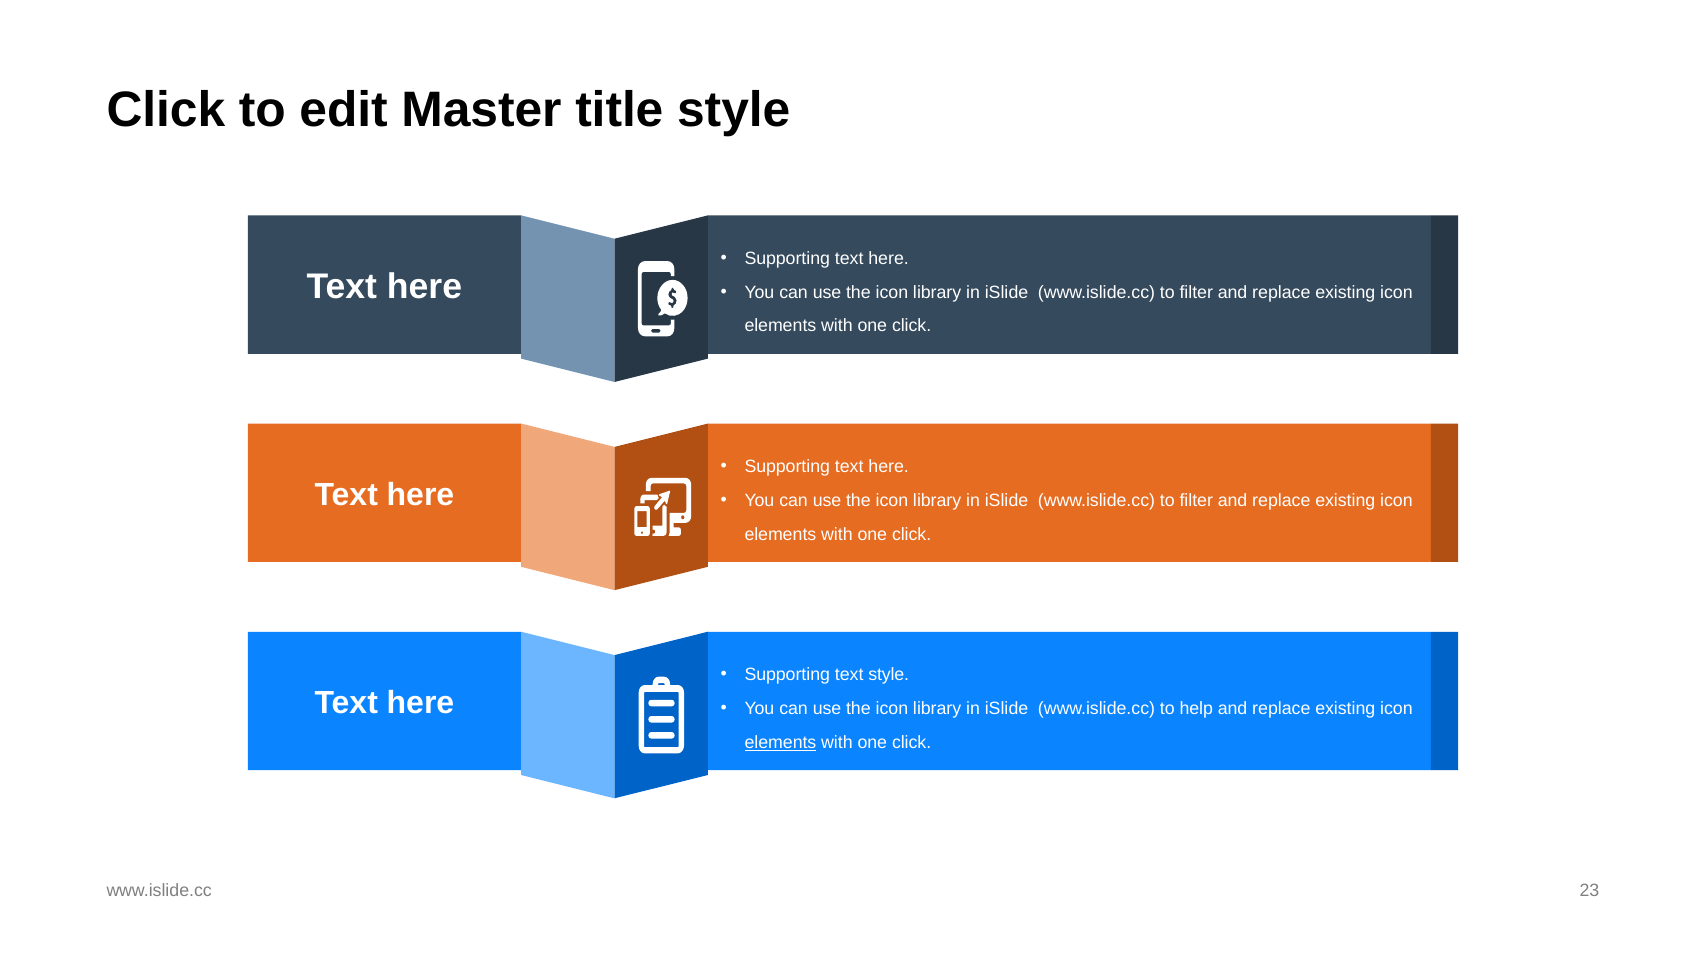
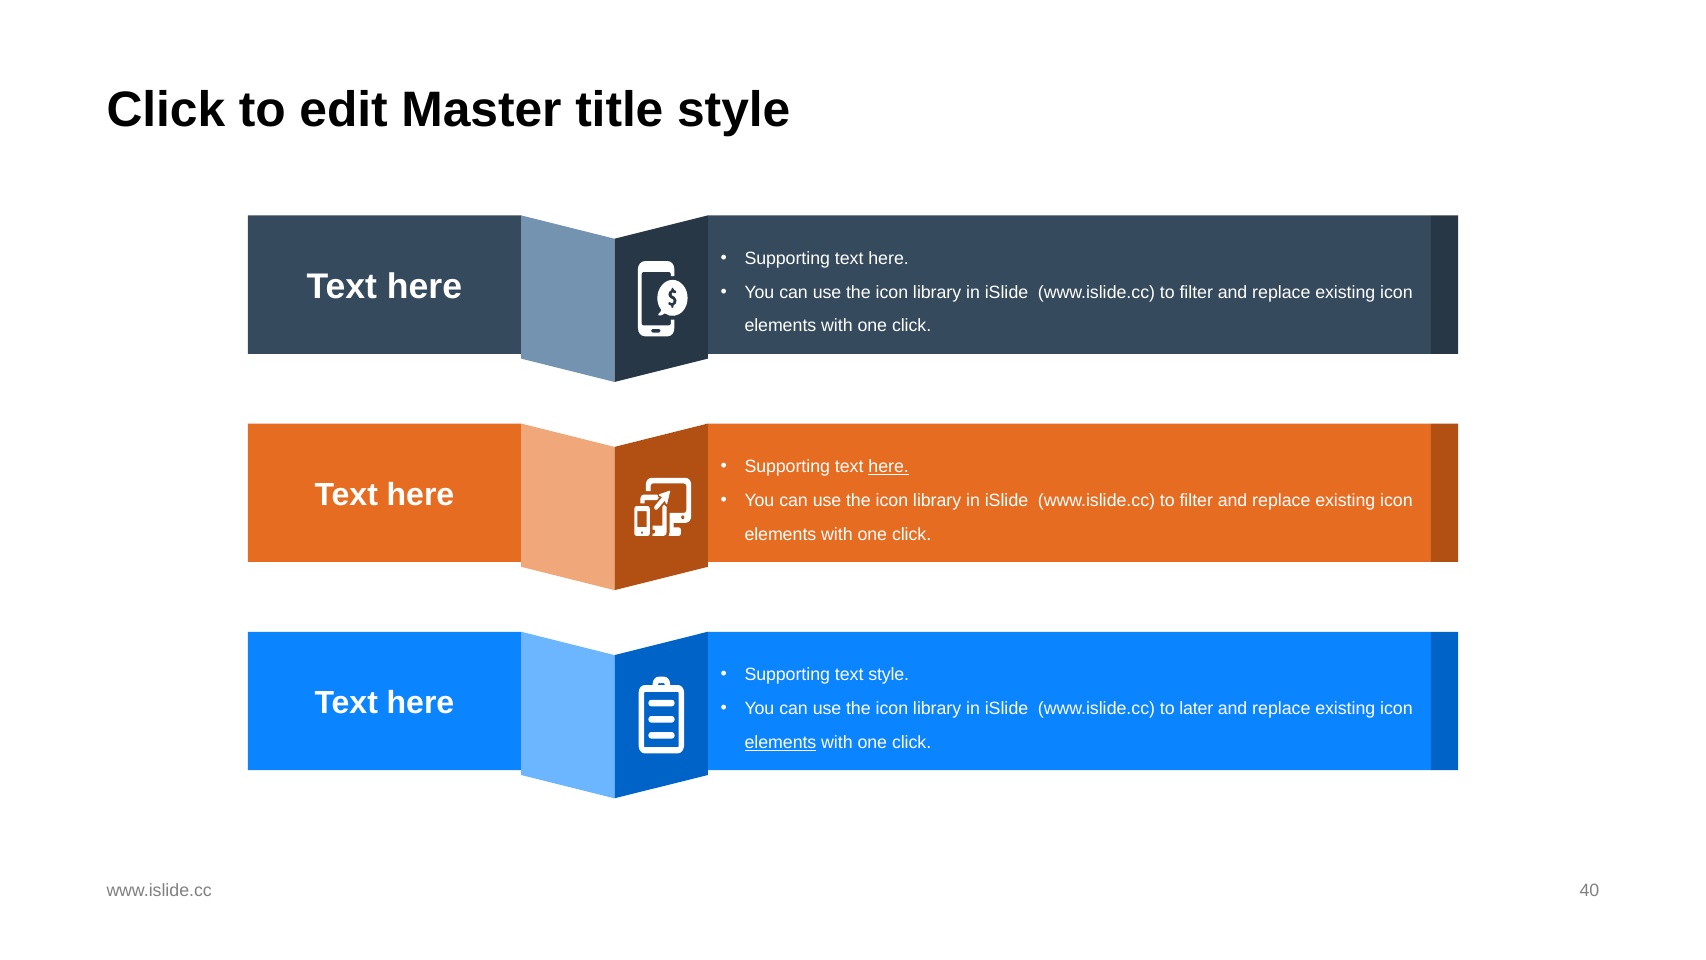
here at (889, 466) underline: none -> present
help: help -> later
23: 23 -> 40
